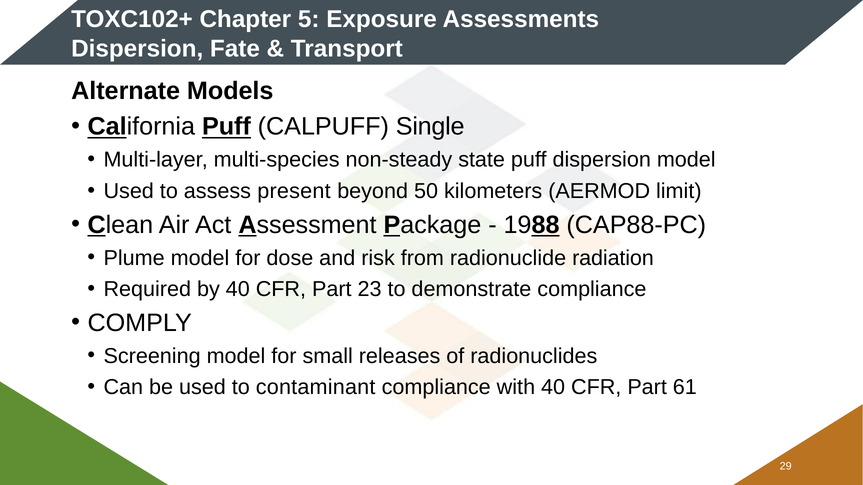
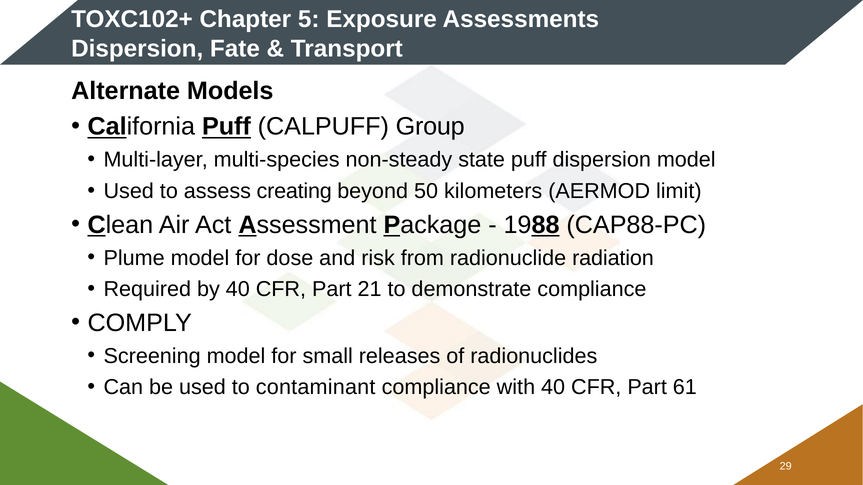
Single: Single -> Group
present: present -> creating
23: 23 -> 21
